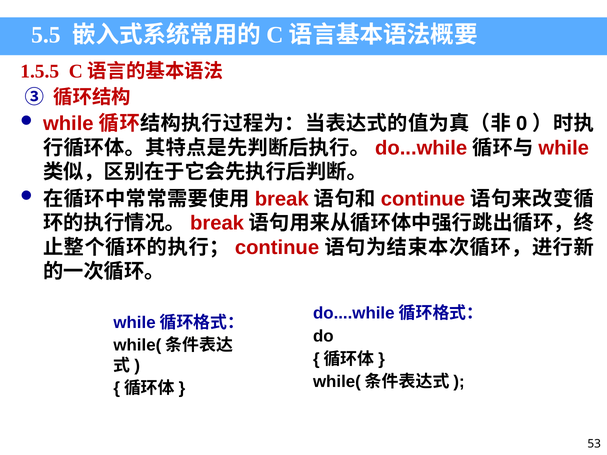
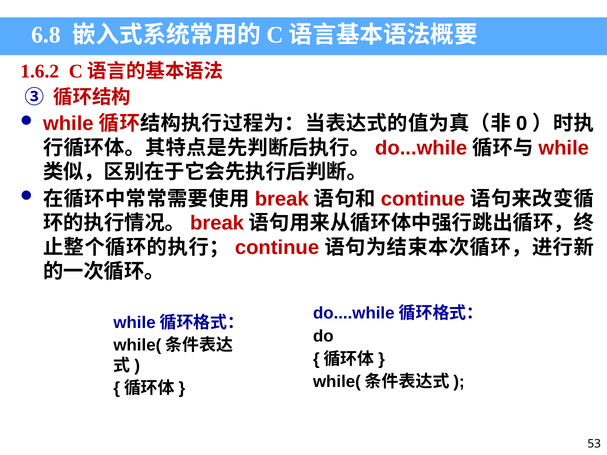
5.5: 5.5 -> 6.8
1.5.5: 1.5.5 -> 1.6.2
